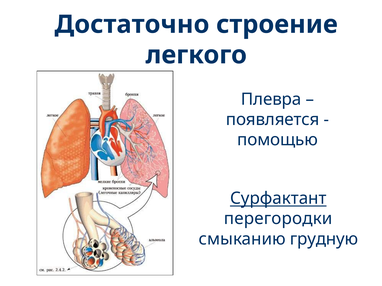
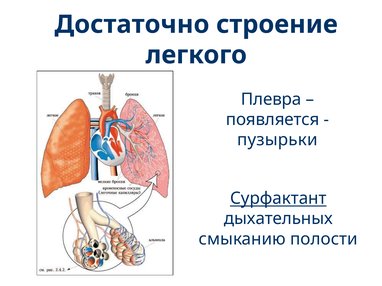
помощью: помощью -> пузырьки
перегородки: перегородки -> дыхательных
грудную: грудную -> полости
